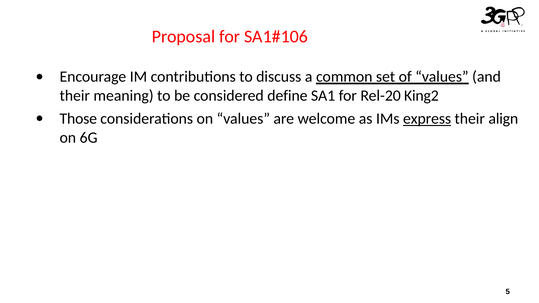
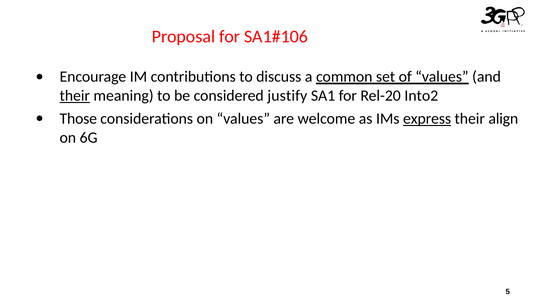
their at (75, 96) underline: none -> present
define: define -> justify
King2: King2 -> Into2
